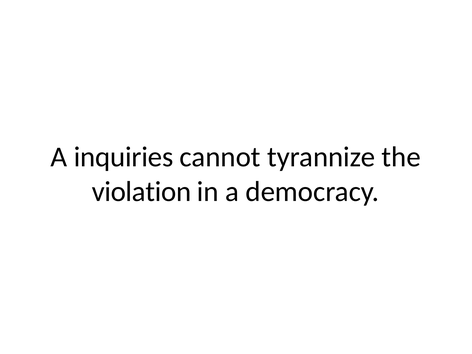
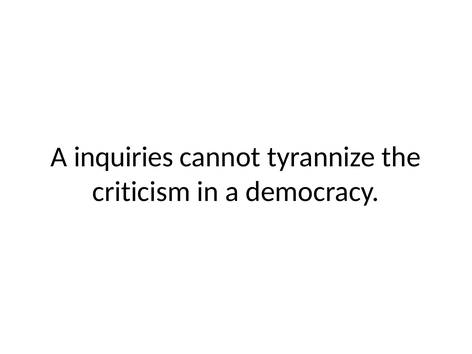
violation: violation -> criticism
